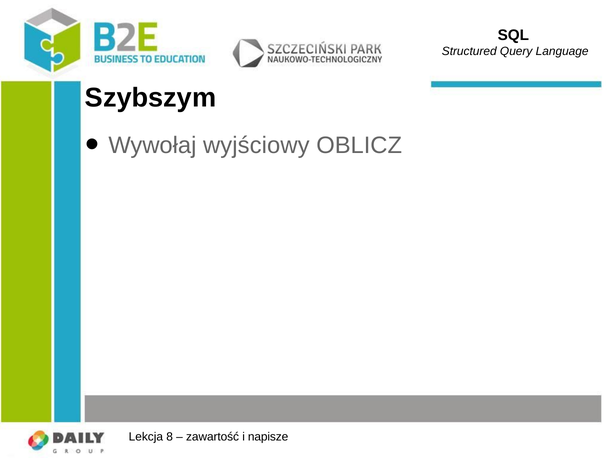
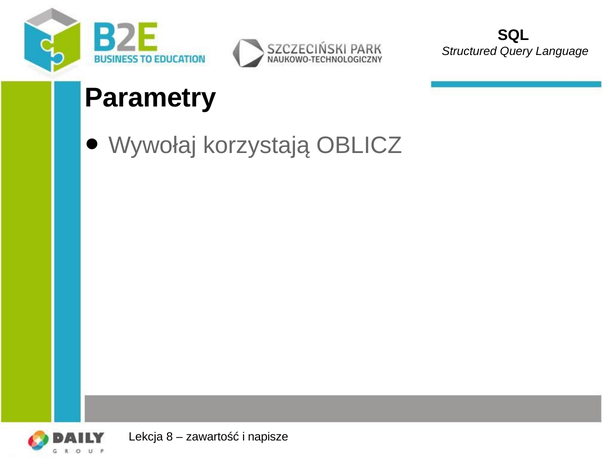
Szybszym: Szybszym -> Parametry
wyjściowy: wyjściowy -> korzystają
